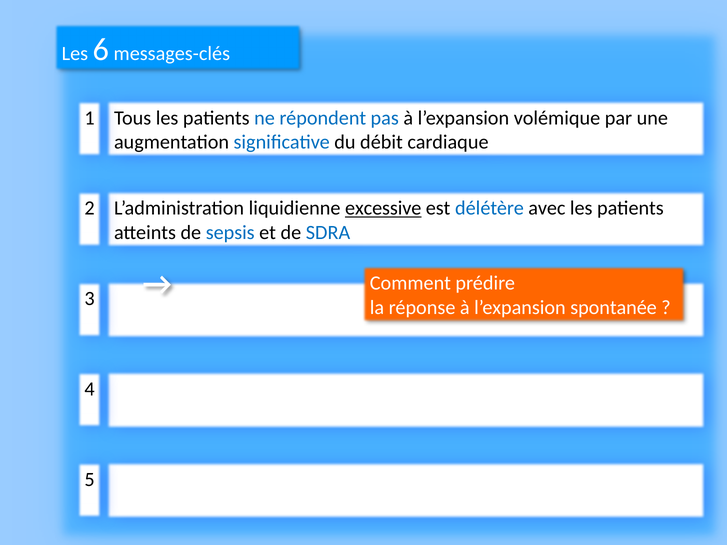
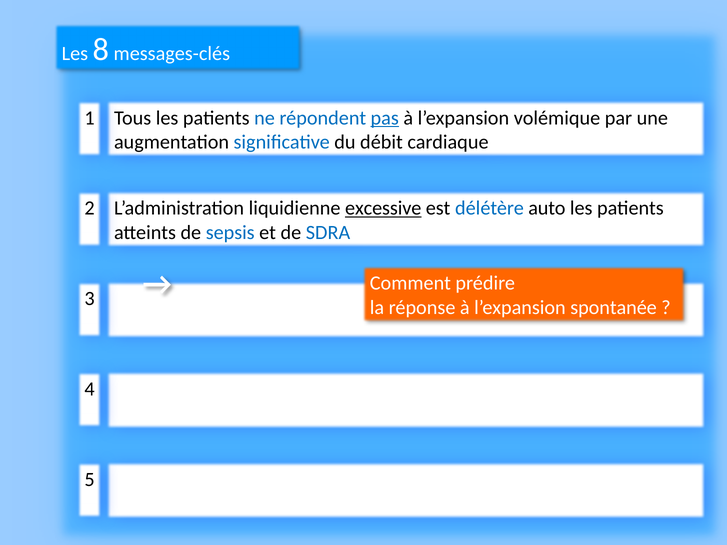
6: 6 -> 8
pas underline: none -> present
avec: avec -> auto
